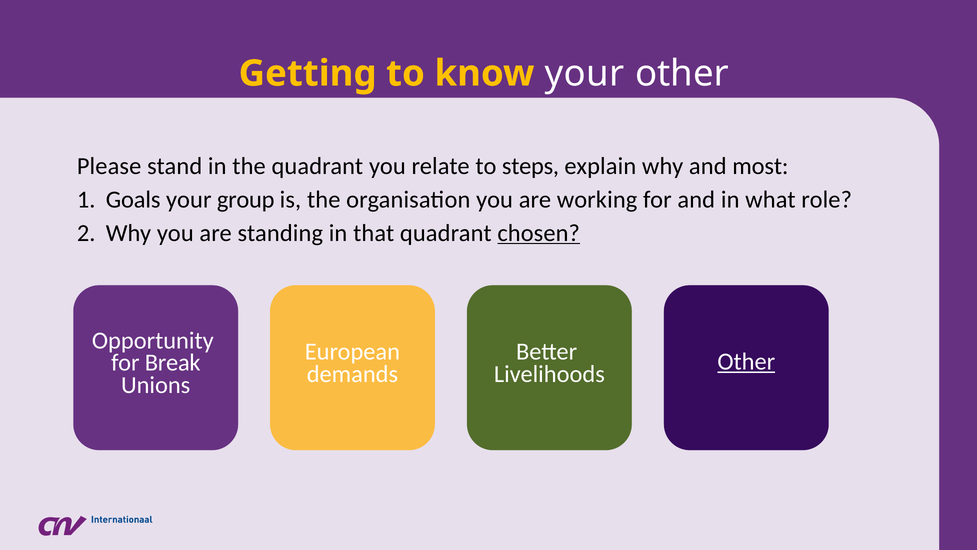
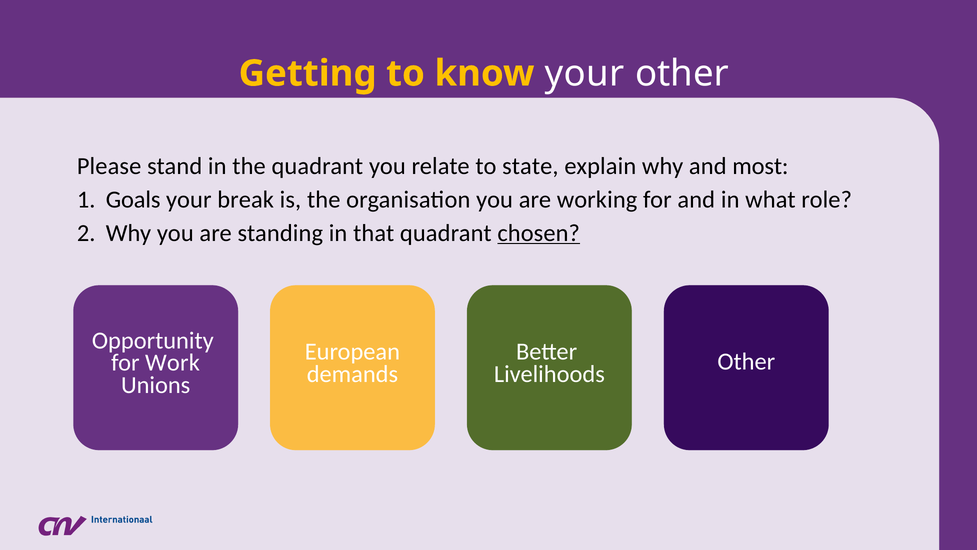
steps: steps -> state
group: group -> break
Break: Break -> Work
Other at (746, 362) underline: present -> none
